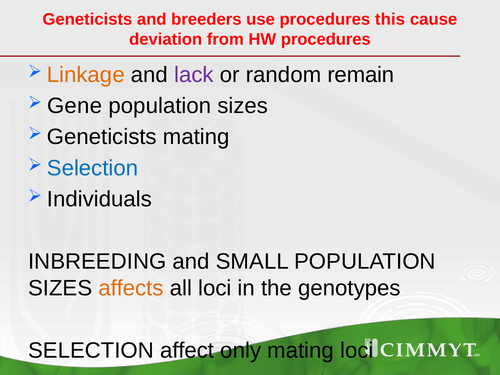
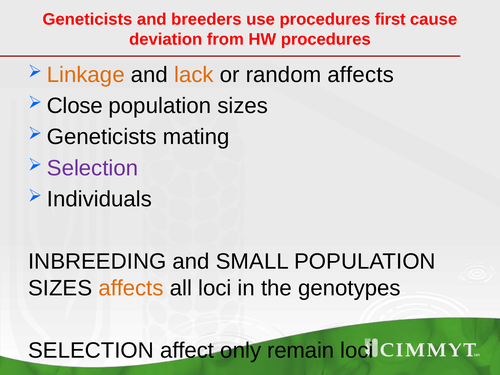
this: this -> first
lack colour: purple -> orange
random remain: remain -> affects
Gene: Gene -> Close
Selection at (93, 168) colour: blue -> purple
only mating: mating -> remain
